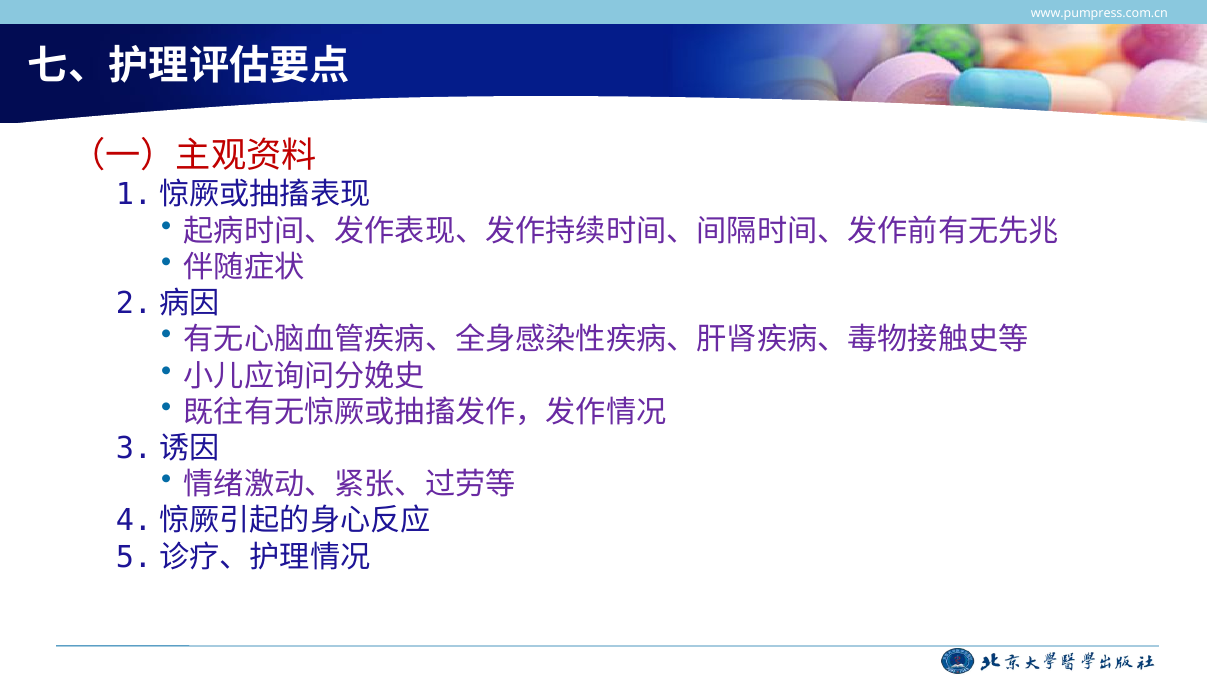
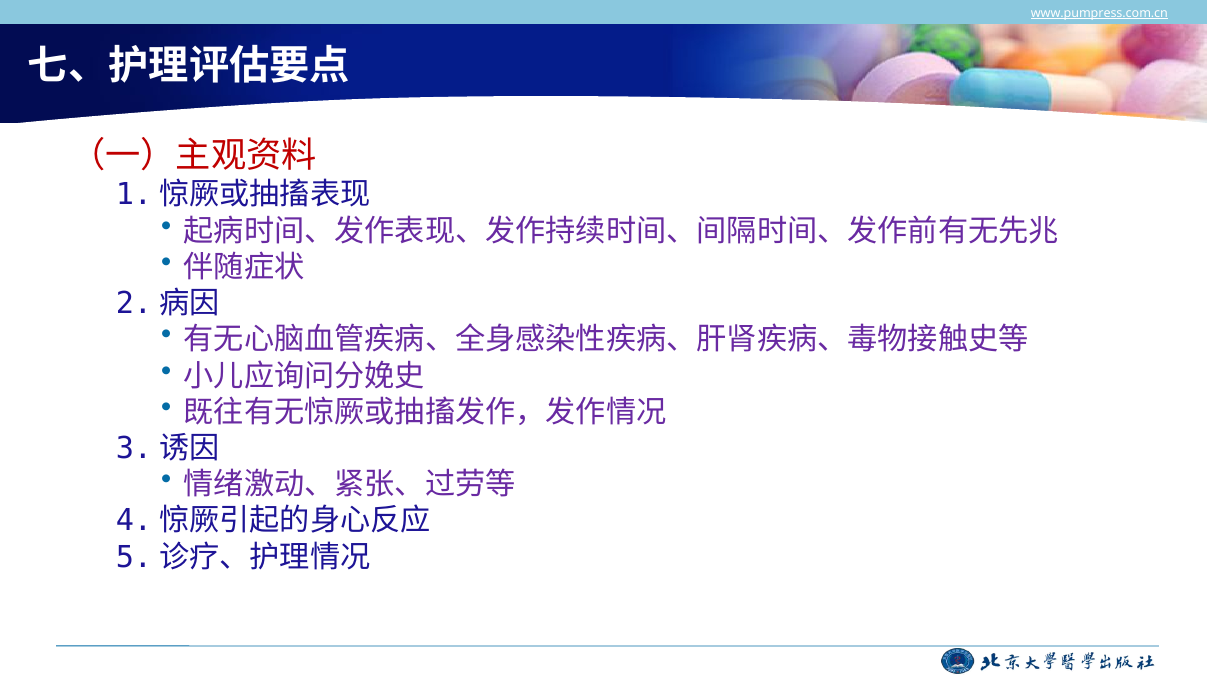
www.pumpress.com.cn underline: none -> present
